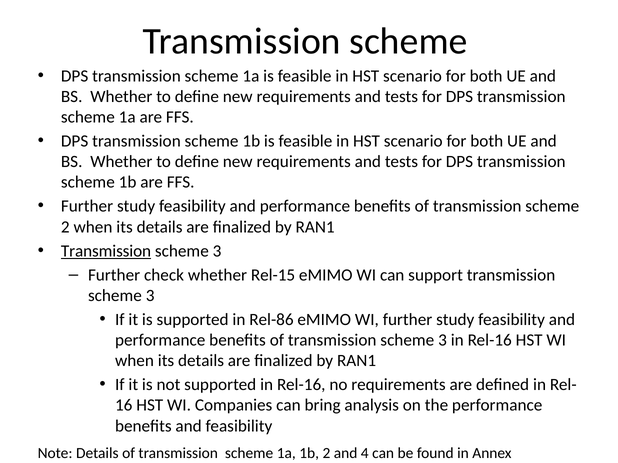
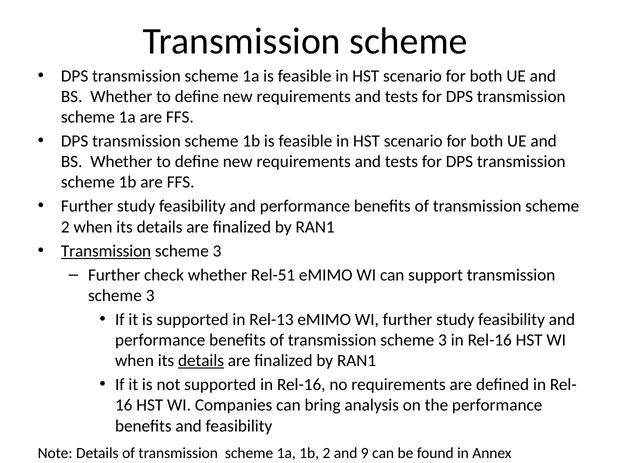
Rel-15: Rel-15 -> Rel-51
Rel-86: Rel-86 -> Rel-13
details at (201, 361) underline: none -> present
4: 4 -> 9
